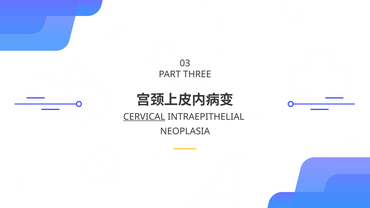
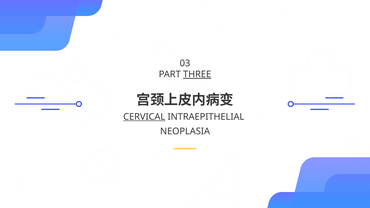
THREE underline: none -> present
